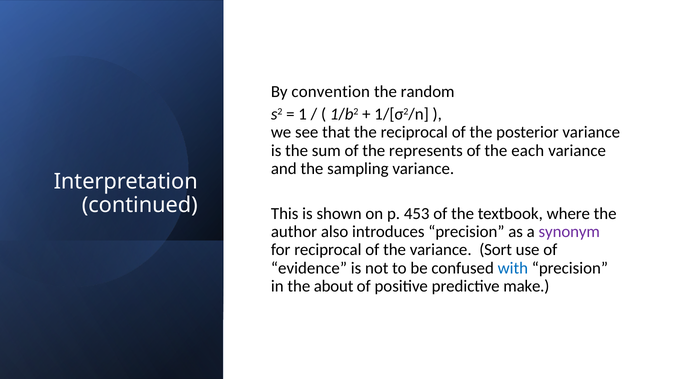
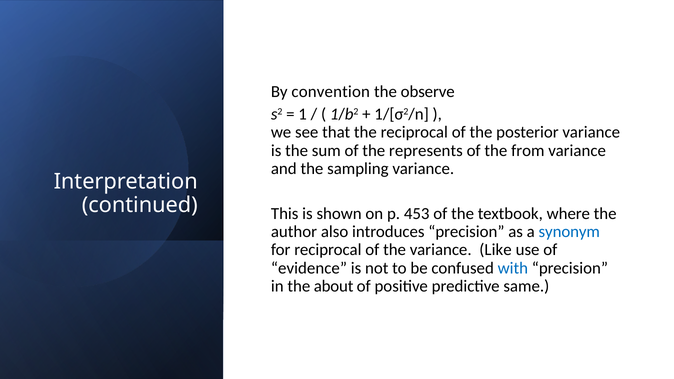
random: random -> observe
each: each -> from
synonym colour: purple -> blue
Sort: Sort -> Like
make: make -> same
